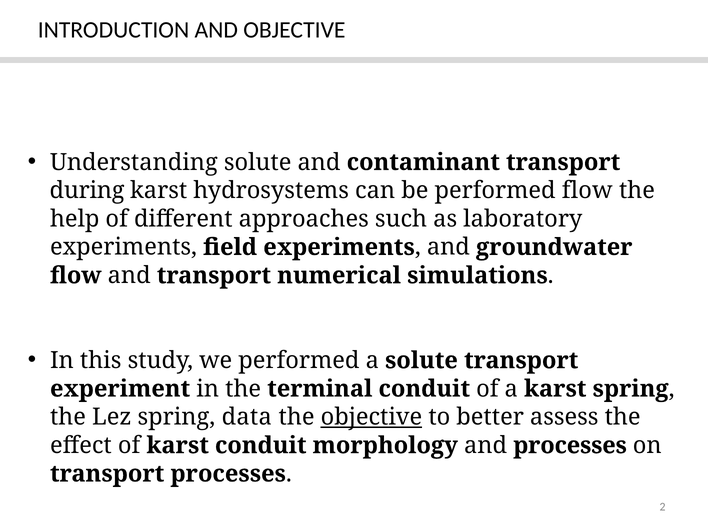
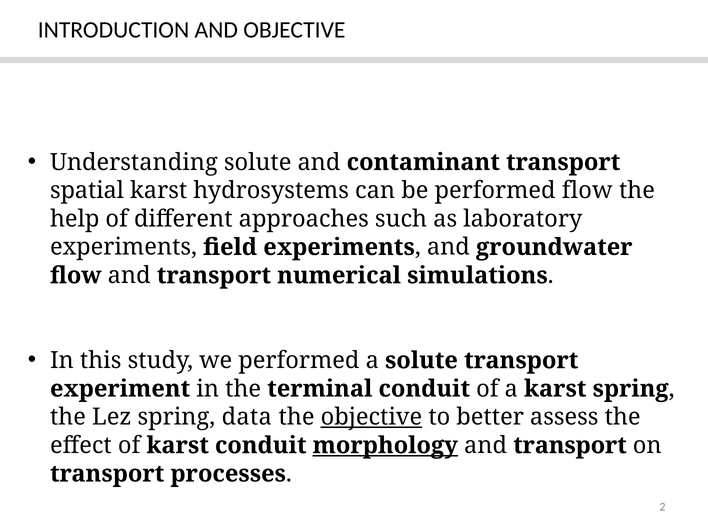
during: during -> spatial
morphology underline: none -> present
processes at (570, 445): processes -> transport
